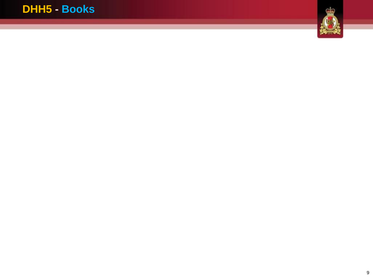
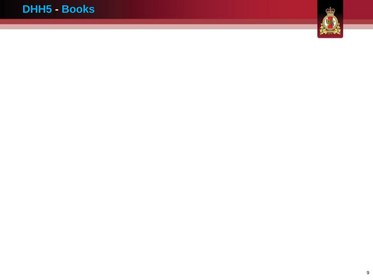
DHH5 colour: yellow -> light blue
